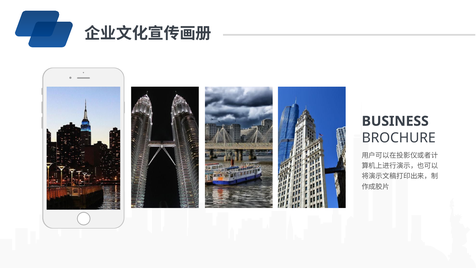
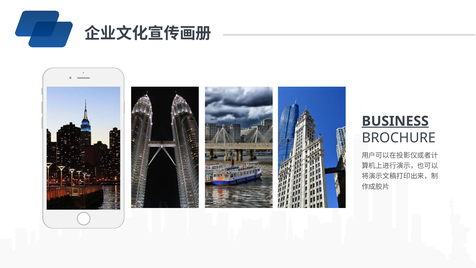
BUSINESS underline: none -> present
